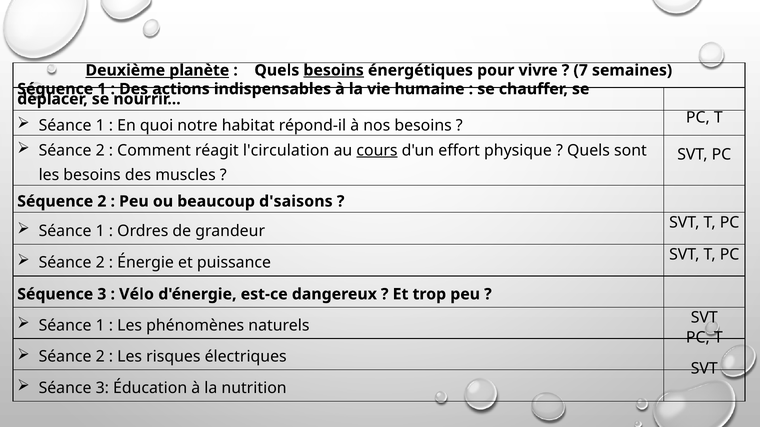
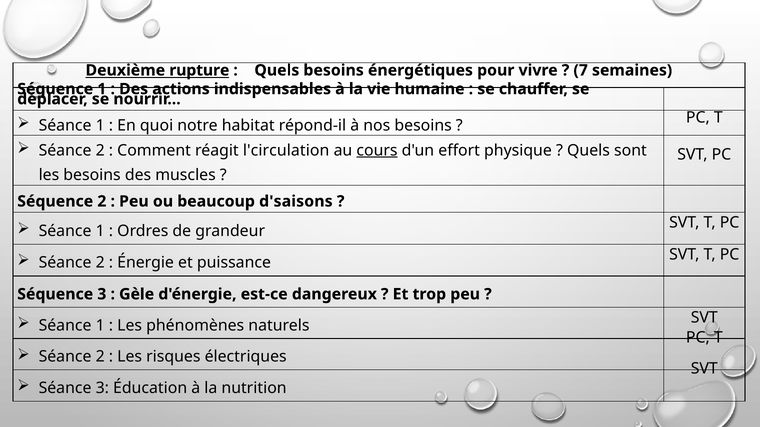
planète: planète -> rupture
besoins at (334, 70) underline: present -> none
Vélo: Vélo -> Gèle
